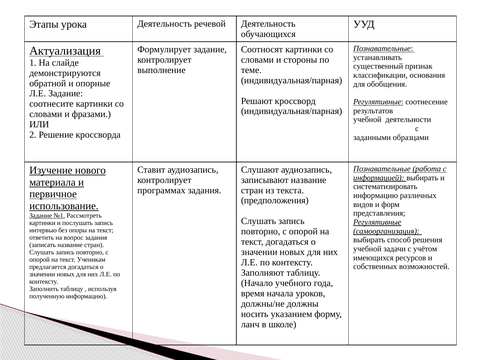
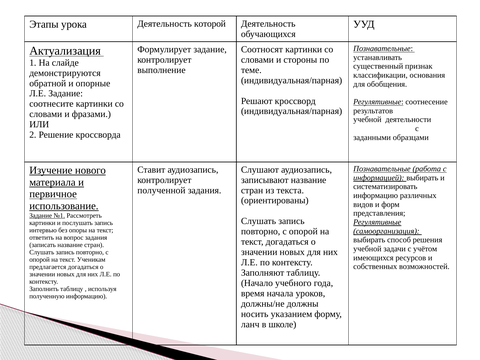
речевой: речевой -> которой
программах: программах -> полученной
предположения: предположения -> ориентированы
